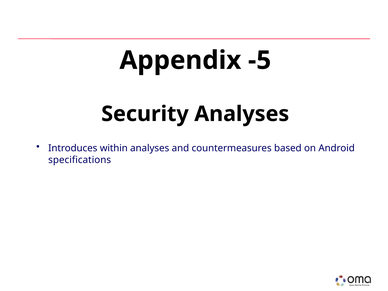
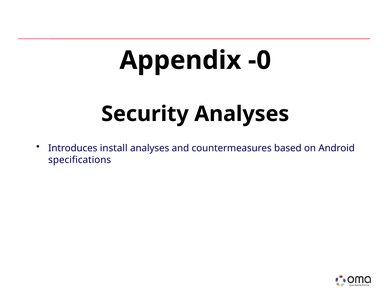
-5: -5 -> -0
within: within -> install
